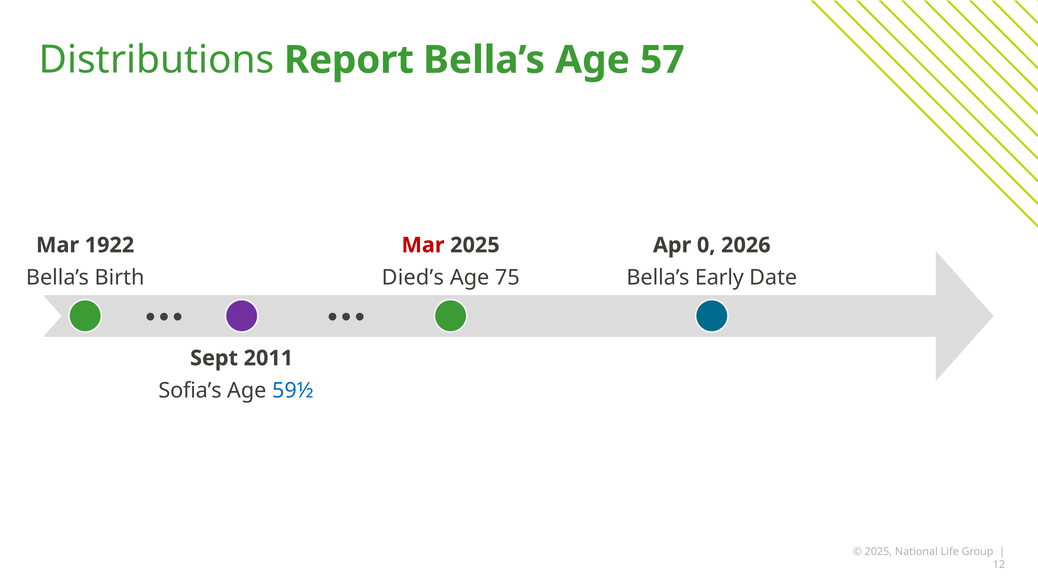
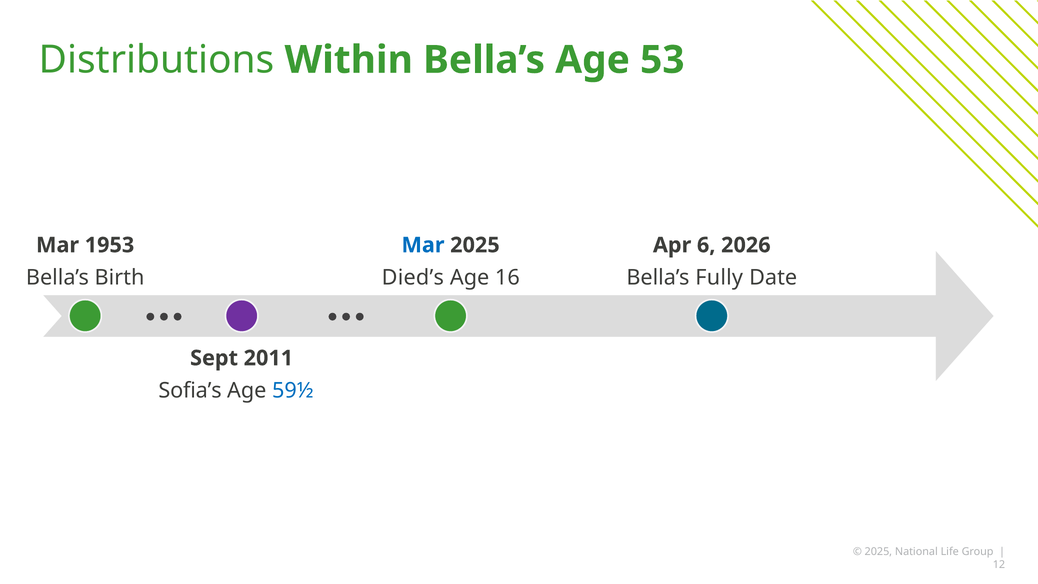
Report: Report -> Within
57: 57 -> 53
1922: 1922 -> 1953
Mar at (423, 245) colour: red -> blue
0: 0 -> 6
75: 75 -> 16
Early: Early -> Fully
